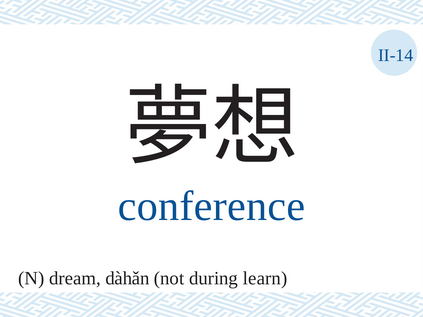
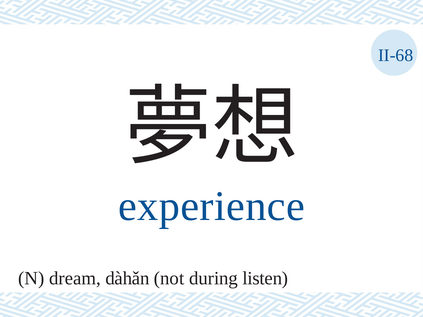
II-14: II-14 -> II-68
conference: conference -> experience
learn: learn -> listen
